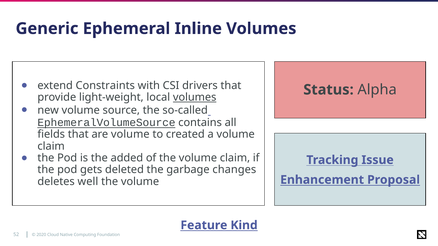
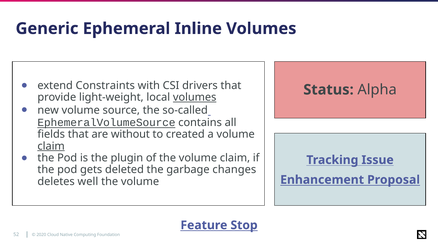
are volume: volume -> without
claim at (51, 146) underline: none -> present
added: added -> plugin
Kind: Kind -> Stop
